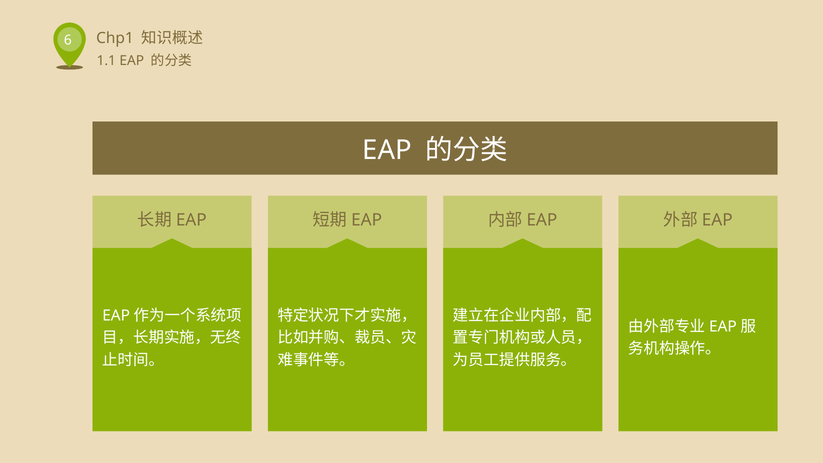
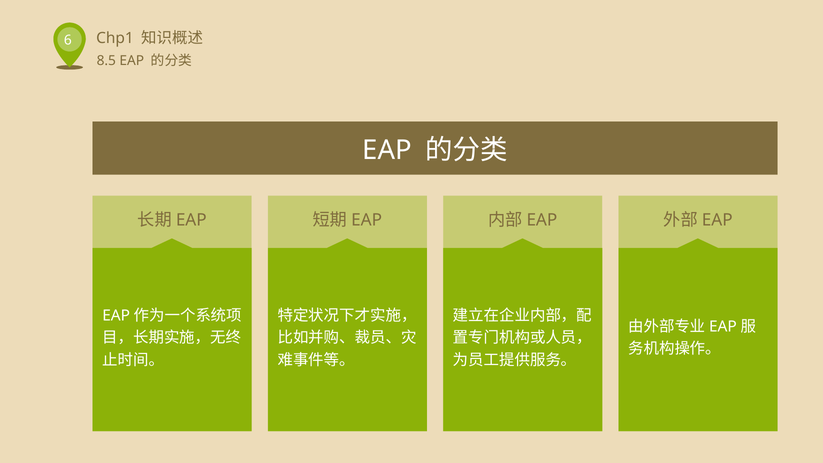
1.1: 1.1 -> 8.5
